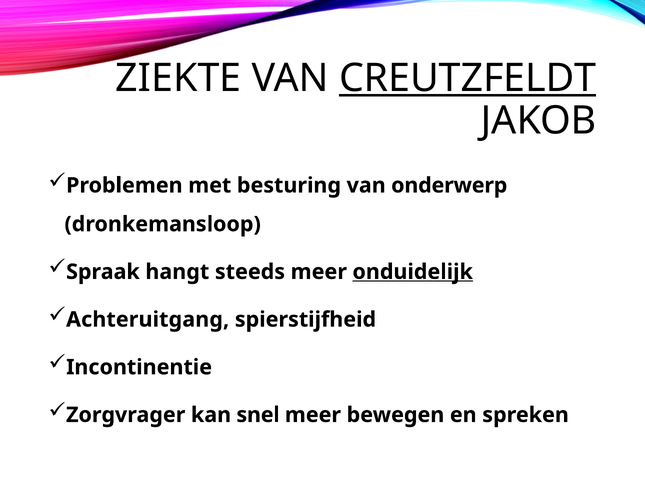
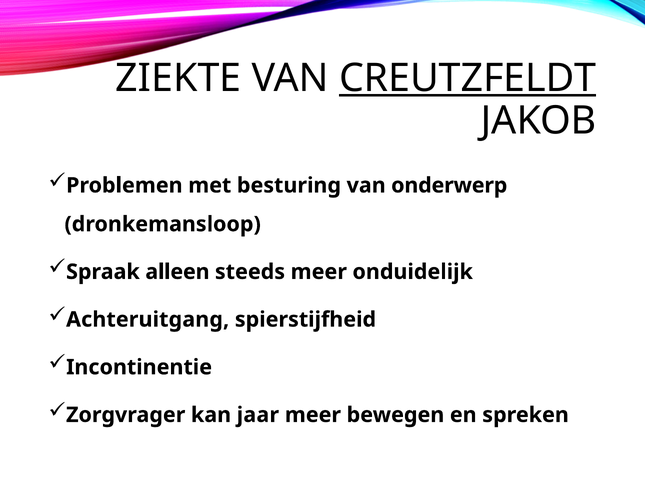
hangt: hangt -> alleen
onduidelijk underline: present -> none
snel: snel -> jaar
